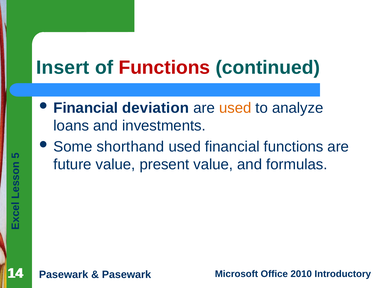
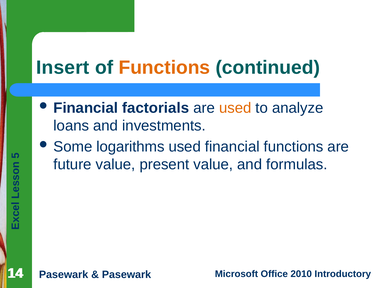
Functions at (164, 68) colour: red -> orange
deviation: deviation -> factorials
shorthand: shorthand -> logarithms
